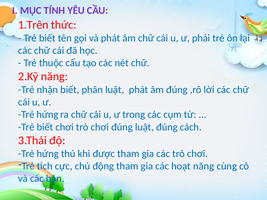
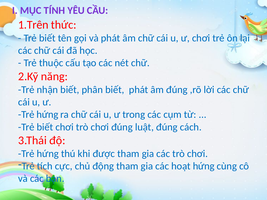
ư phải: phải -> chơi
phân luật: luật -> biết
hoạt năng: năng -> hứng
